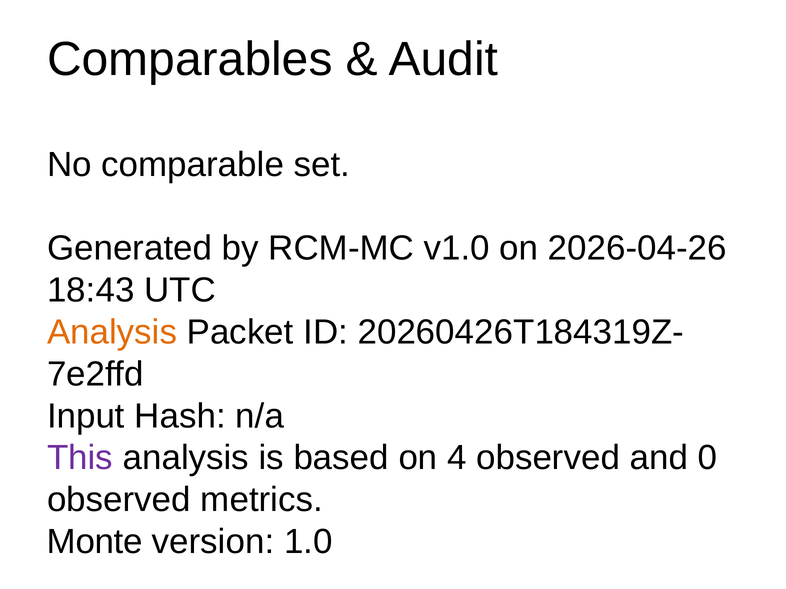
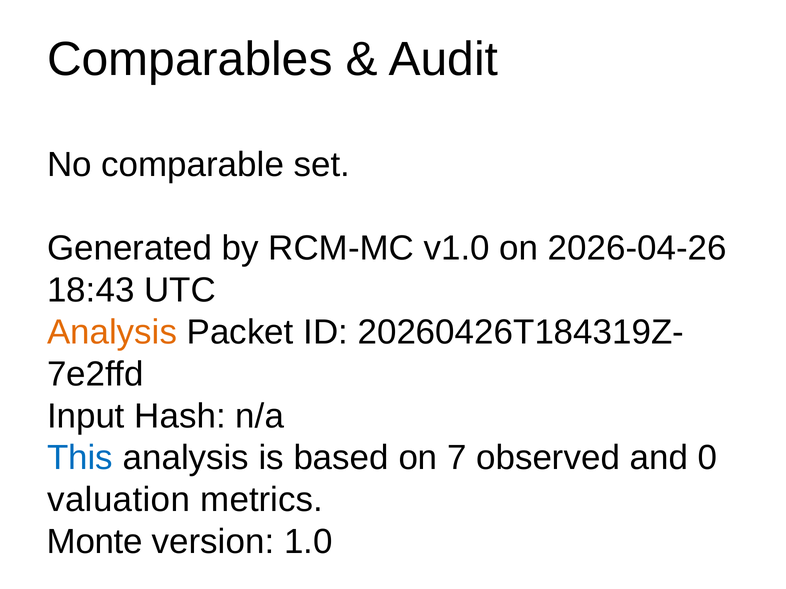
This colour: purple -> blue
4: 4 -> 7
observed at (119, 500): observed -> valuation
